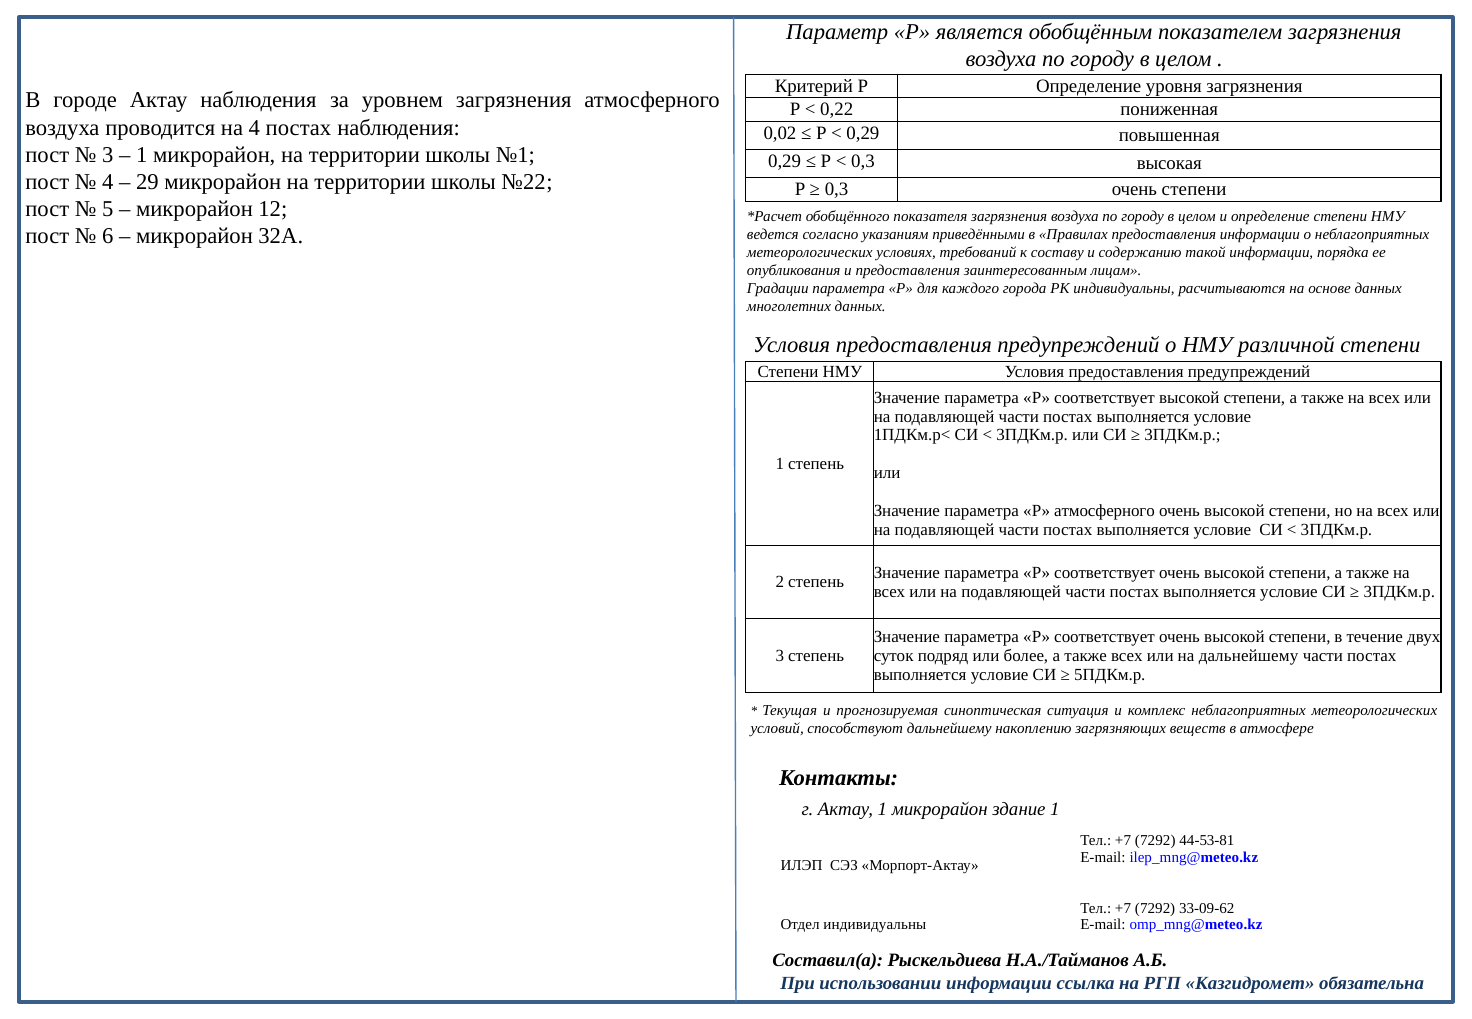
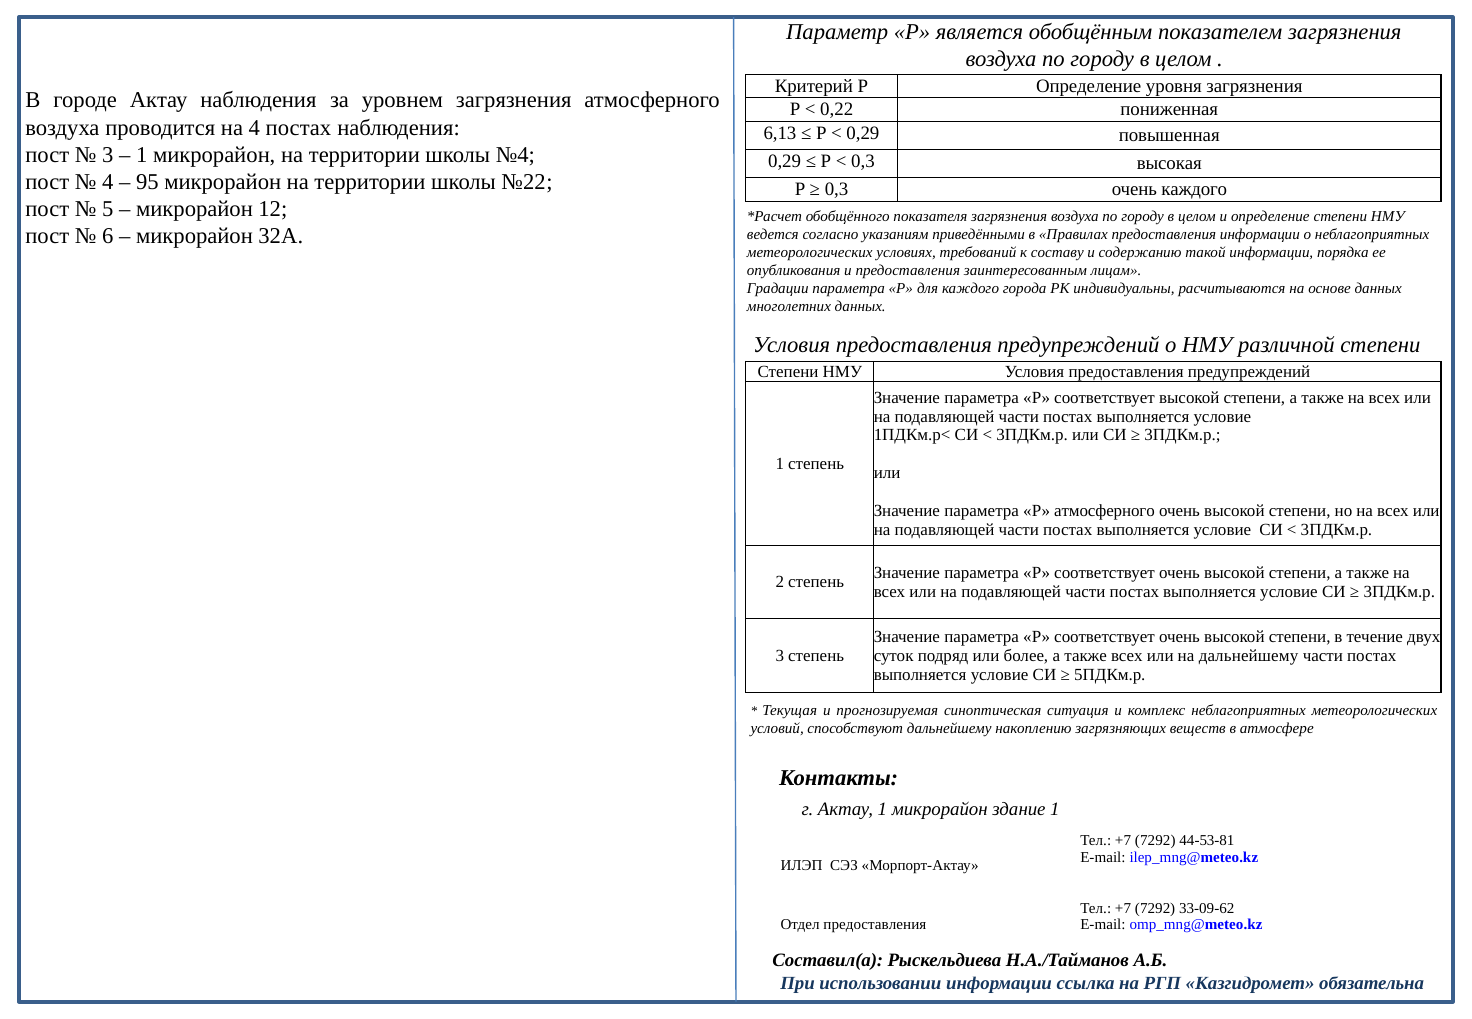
0,02: 0,02 -> 6,13
№1: №1 -> №4
29: 29 -> 95
очень степени: степени -> каждого
Отдел индивидуальны: индивидуальны -> предоставления
